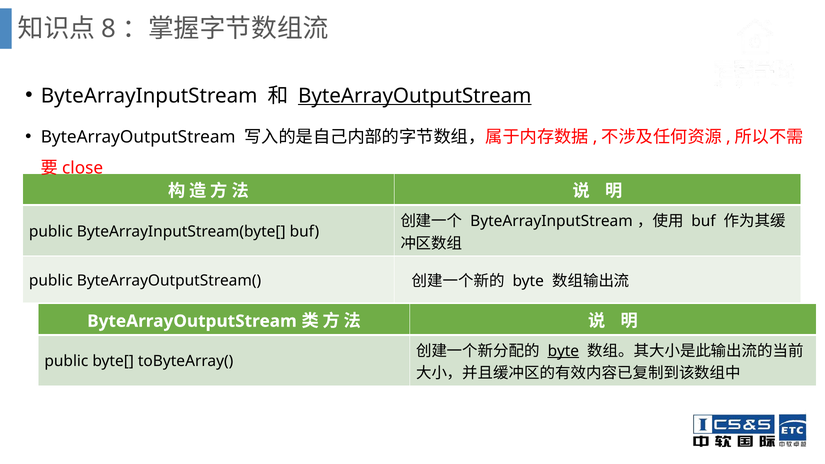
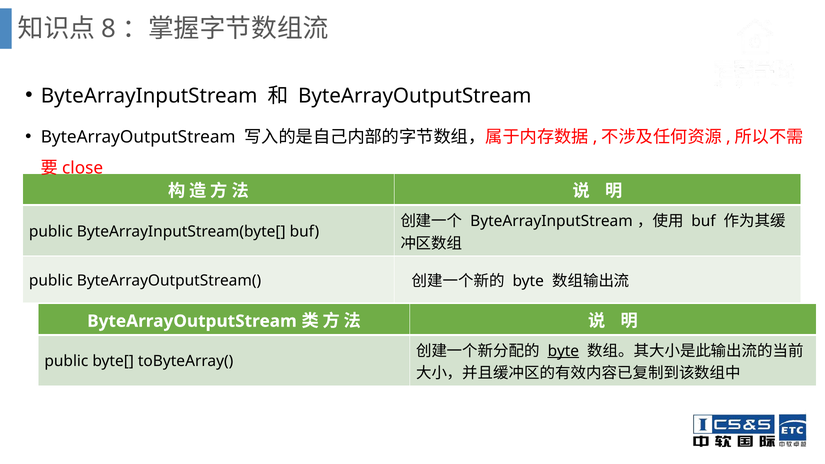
ByteArrayOutputStream at (415, 96) underline: present -> none
